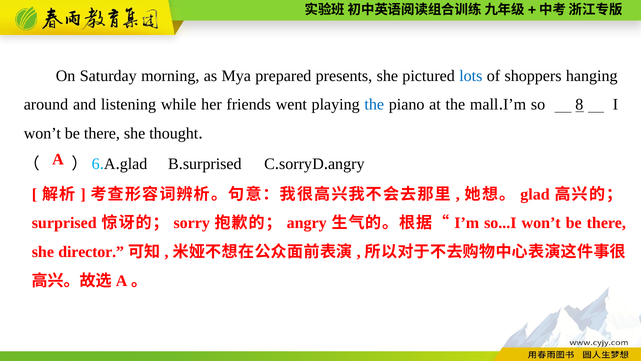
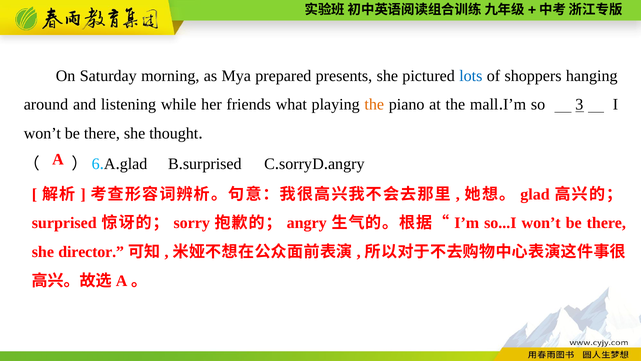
went: went -> what
the at (374, 105) colour: blue -> orange
8: 8 -> 3
